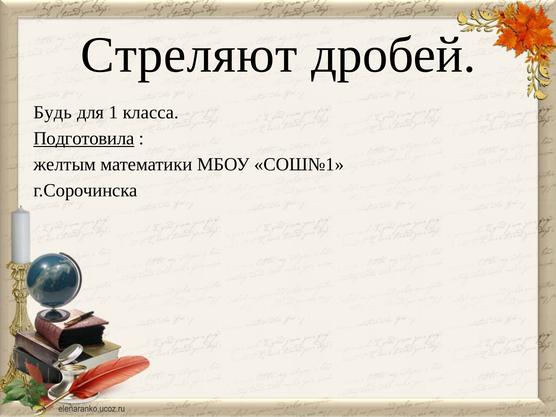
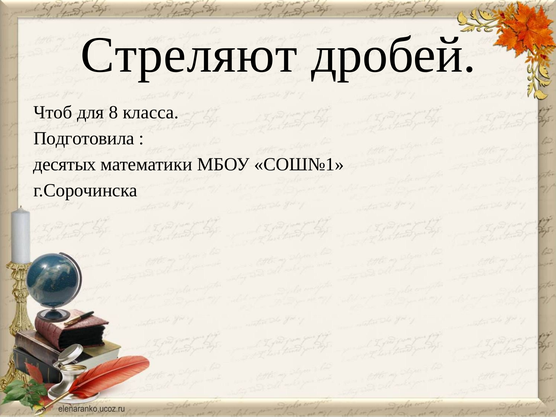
Будь: Будь -> Чтоб
1: 1 -> 8
Подготовила underline: present -> none
желтым: желтым -> десятых
